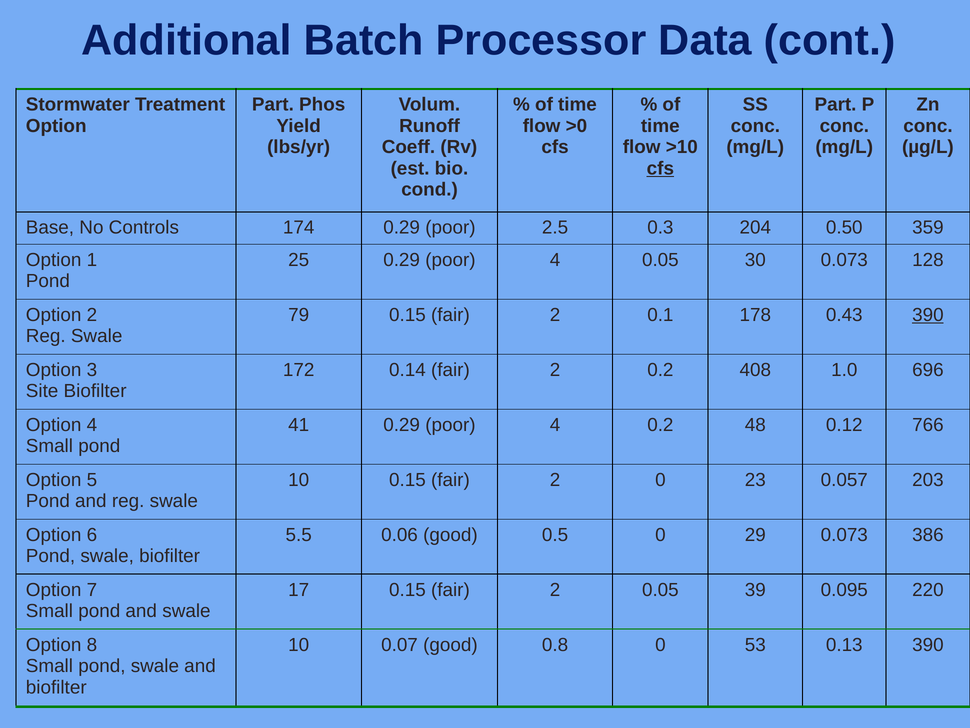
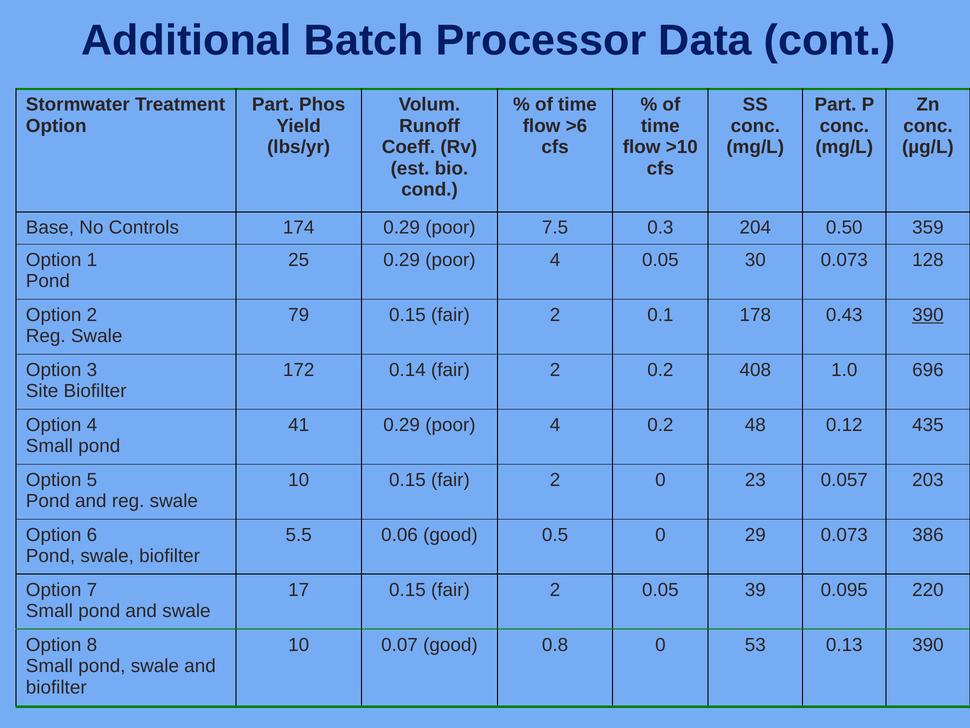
>0: >0 -> >6
cfs at (660, 168) underline: present -> none
2.5: 2.5 -> 7.5
766: 766 -> 435
